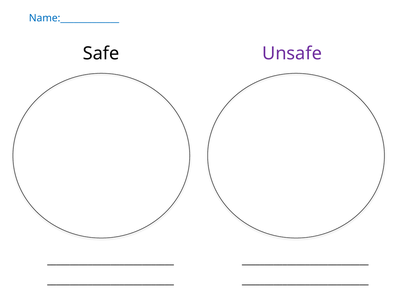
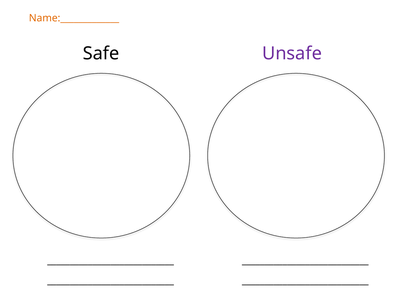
Name:_____________ colour: blue -> orange
